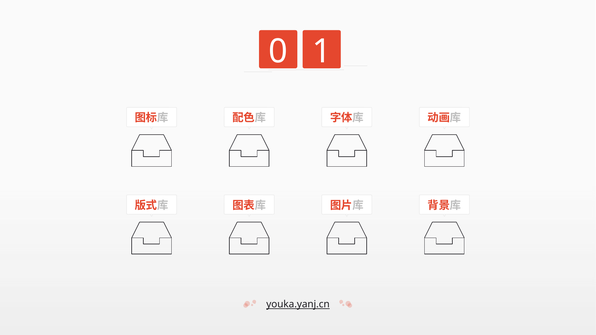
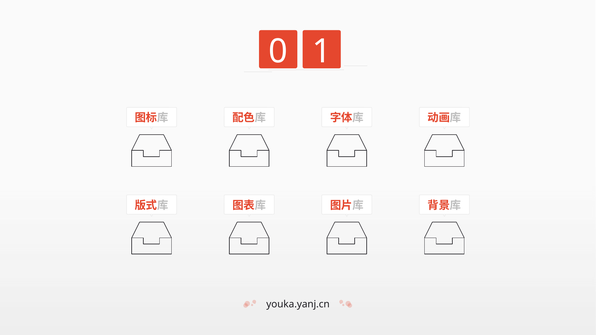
youka.yanj.cn underline: present -> none
